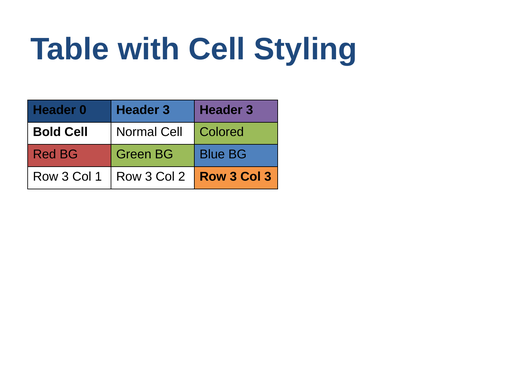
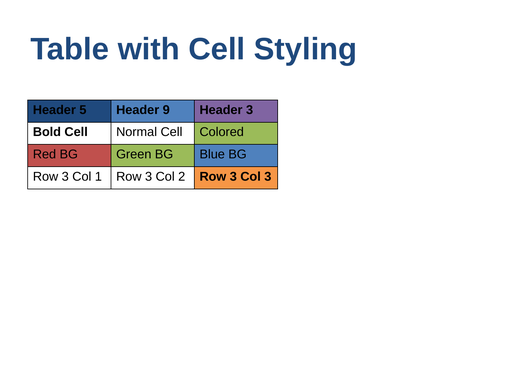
0: 0 -> 5
3 at (166, 110): 3 -> 9
